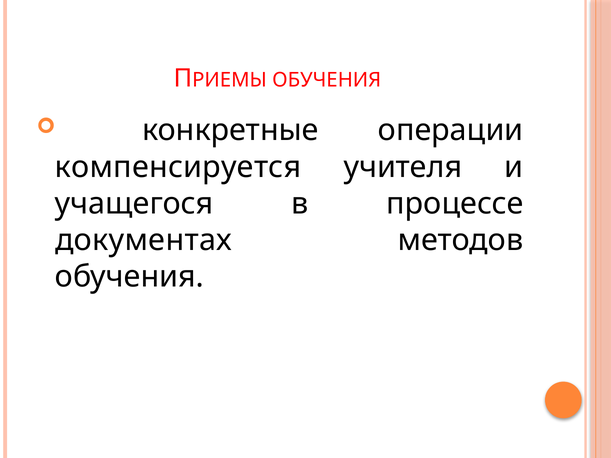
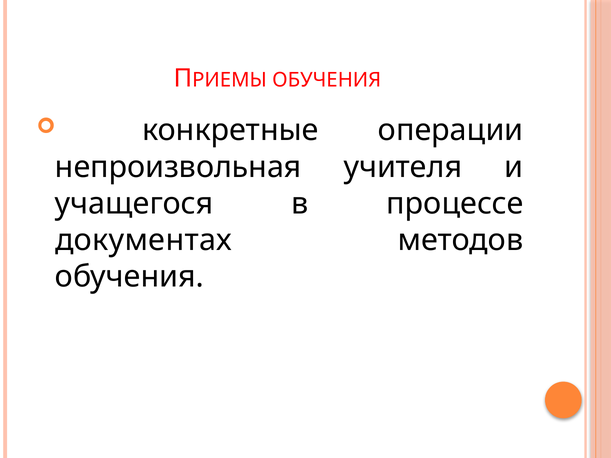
компенсируется: компенсируется -> непроизвольная
